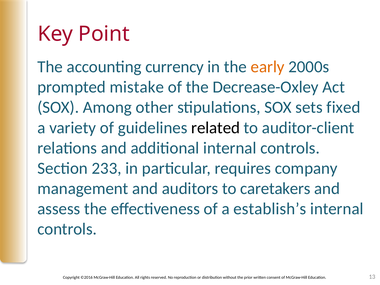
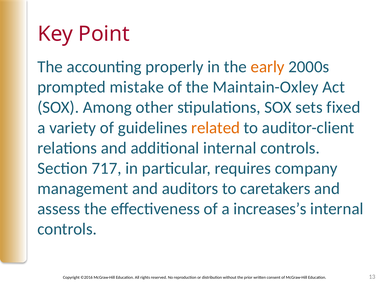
currency: currency -> properly
Decrease-Oxley: Decrease-Oxley -> Maintain-Oxley
related colour: black -> orange
233: 233 -> 717
establish’s: establish’s -> increases’s
